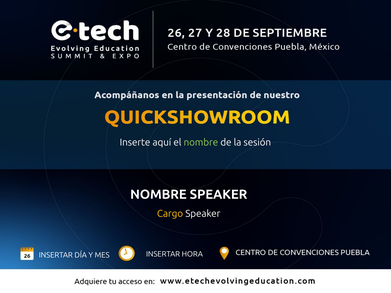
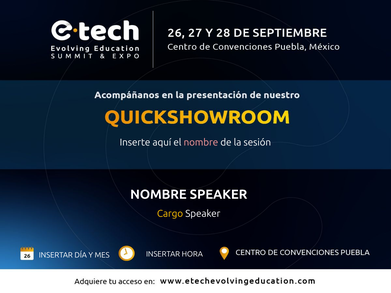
nombre at (201, 142) colour: light green -> pink
